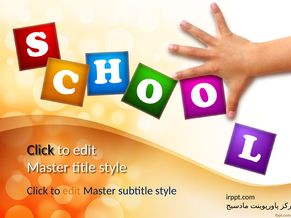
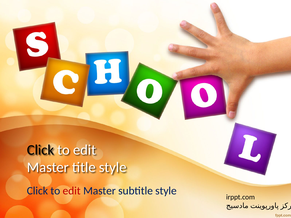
edit at (72, 191) colour: orange -> red
